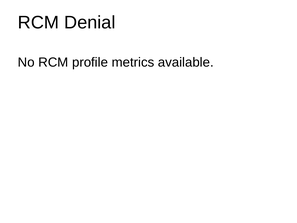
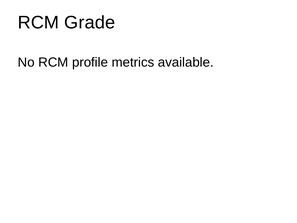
Denial: Denial -> Grade
